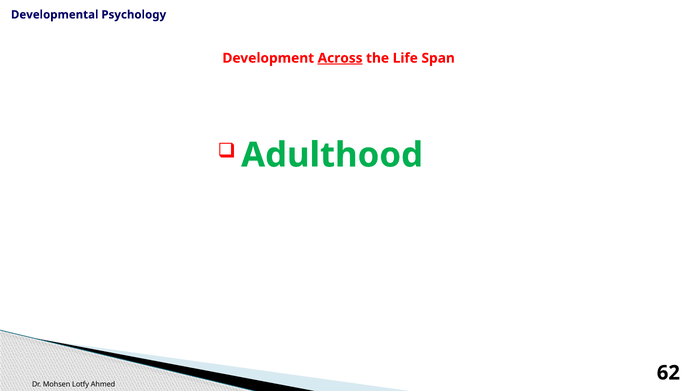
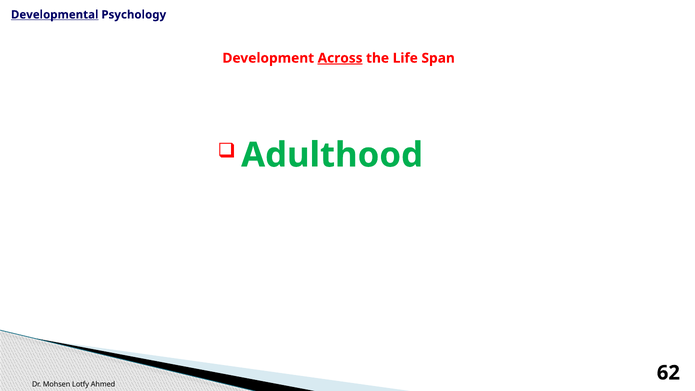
Developmental underline: none -> present
